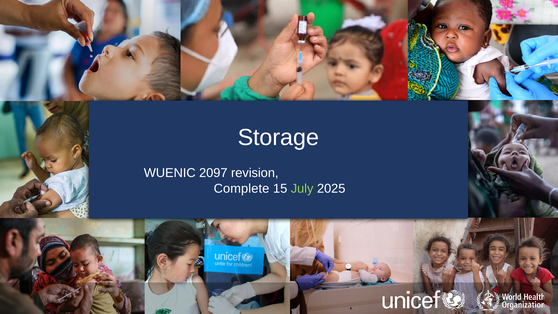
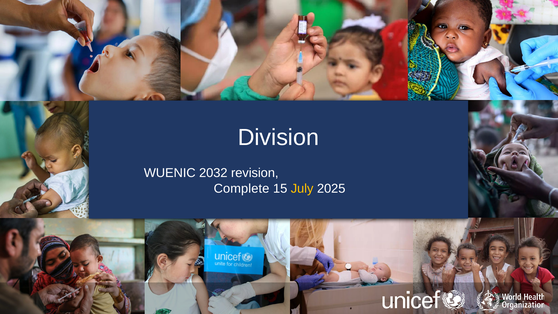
Storage: Storage -> Division
2097: 2097 -> 2032
July colour: light green -> yellow
